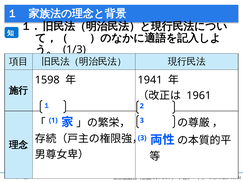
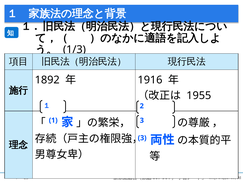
1598: 1598 -> 1892
1941: 1941 -> 1916
1961: 1961 -> 1955
